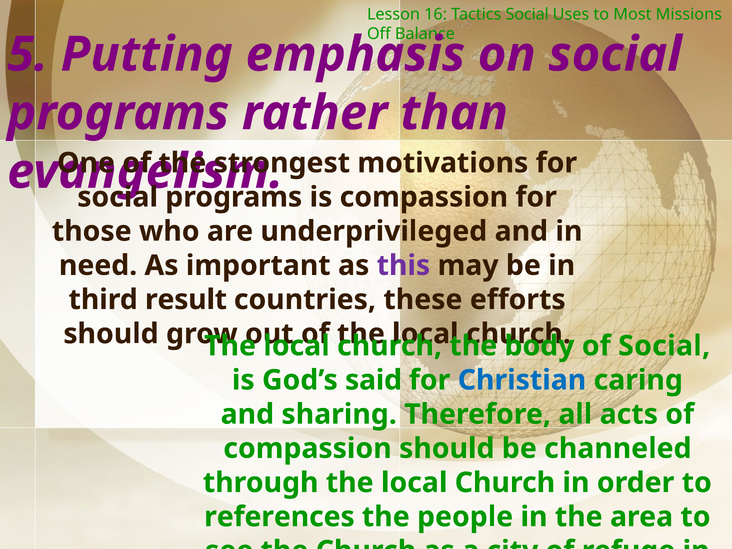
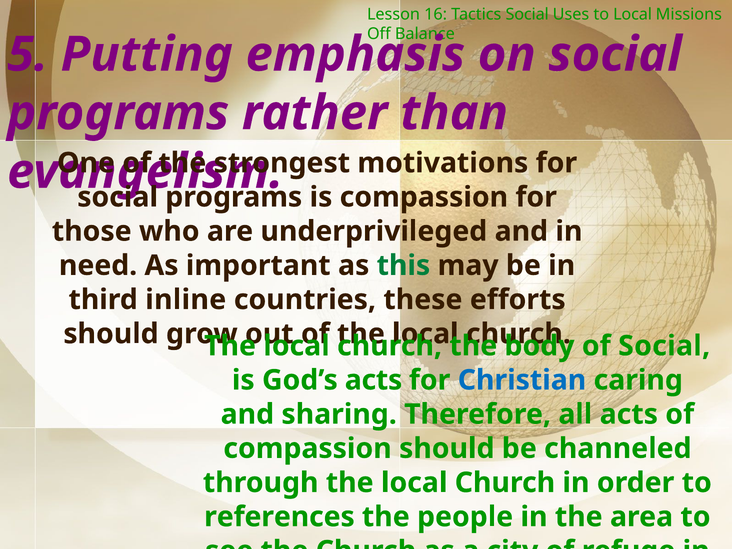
to Most: Most -> Local
this colour: purple -> green
result: result -> inline
God’s said: said -> acts
